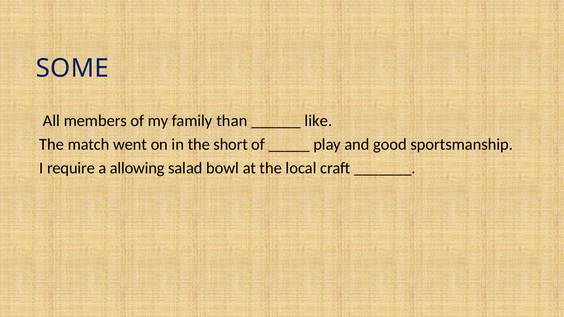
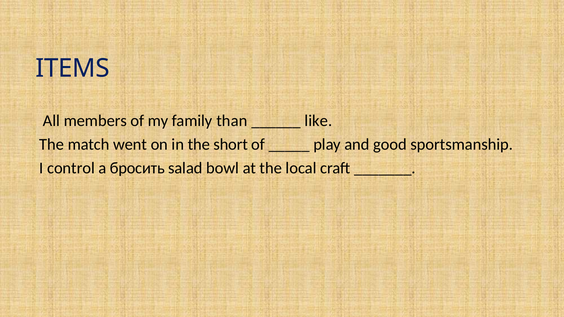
SOME: SOME -> ITEMS
require: require -> control
allowing: allowing -> бросить
